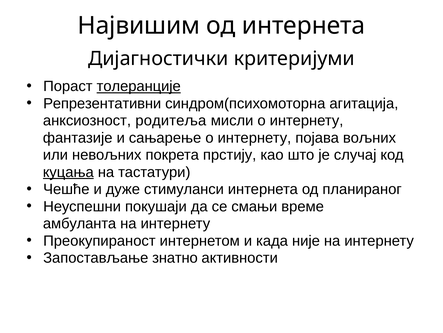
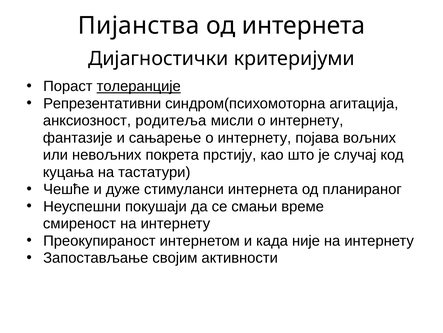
Највишим: Највишим -> Пијанства
куцања underline: present -> none
амбуланта: амбуланта -> смиреност
знатно: знатно -> својим
